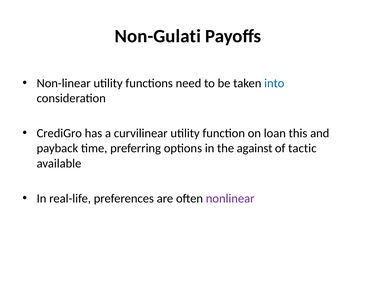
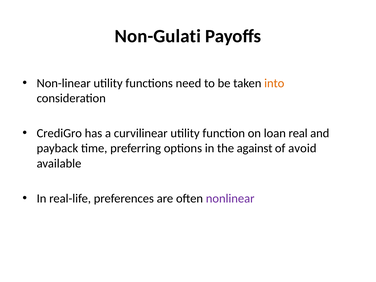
into colour: blue -> orange
this: this -> real
tactic: tactic -> avoid
